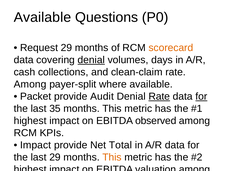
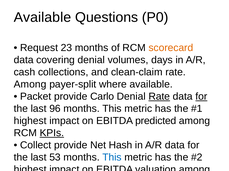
Request 29: 29 -> 23
denial at (91, 60) underline: present -> none
Audit: Audit -> Carlo
35: 35 -> 96
observed: observed -> predicted
KPIs at (52, 134) underline: none -> present
Impact at (36, 146): Impact -> Collect
Total: Total -> Hash
last 29: 29 -> 53
This at (112, 158) colour: orange -> blue
